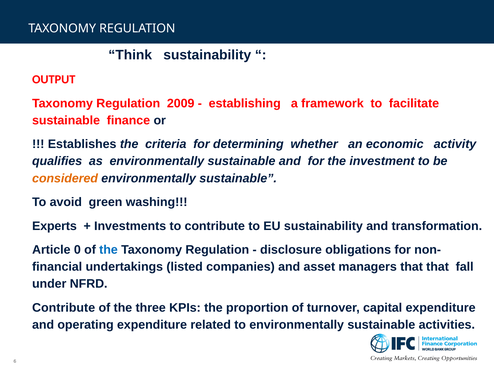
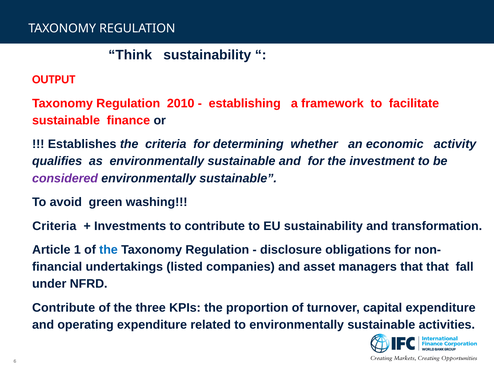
2009: 2009 -> 2010
considered colour: orange -> purple
Experts at (54, 226): Experts -> Criteria
0: 0 -> 1
